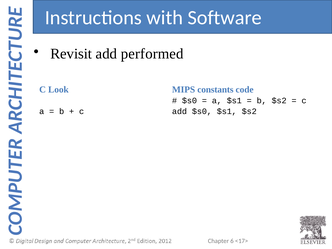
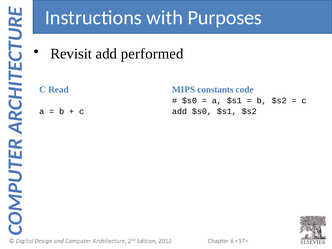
Software: Software -> Purposes
Look: Look -> Read
